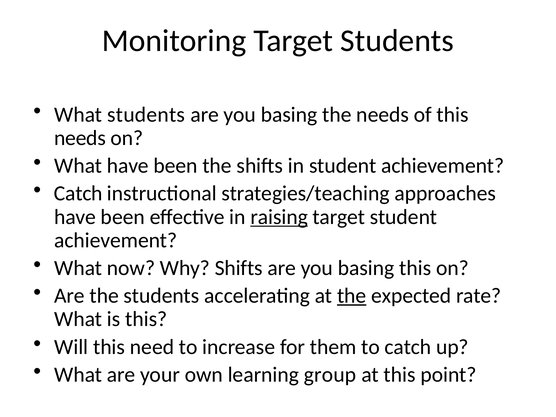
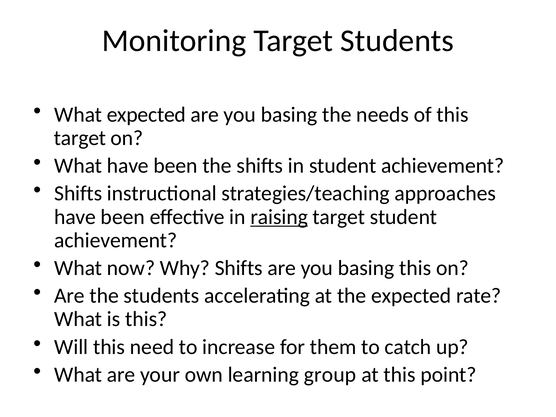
What students: students -> expected
needs at (80, 138): needs -> target
Catch at (78, 194): Catch -> Shifts
the at (352, 296) underline: present -> none
